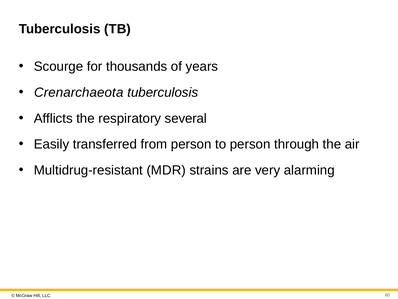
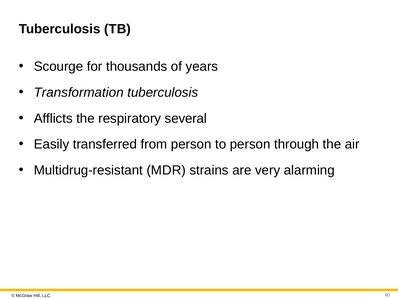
Crenarchaeota: Crenarchaeota -> Transformation
